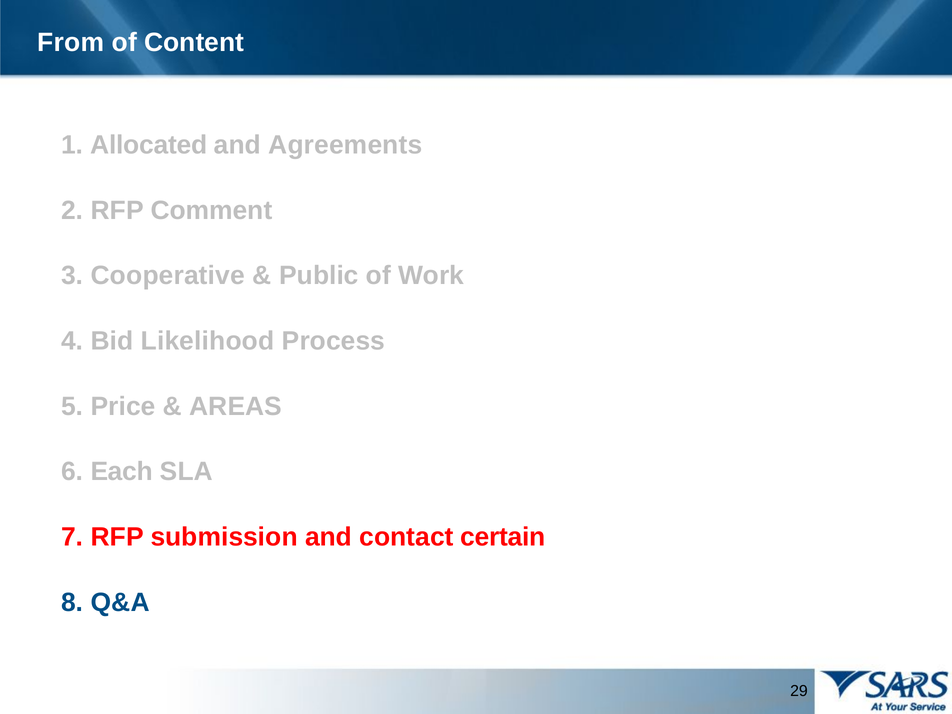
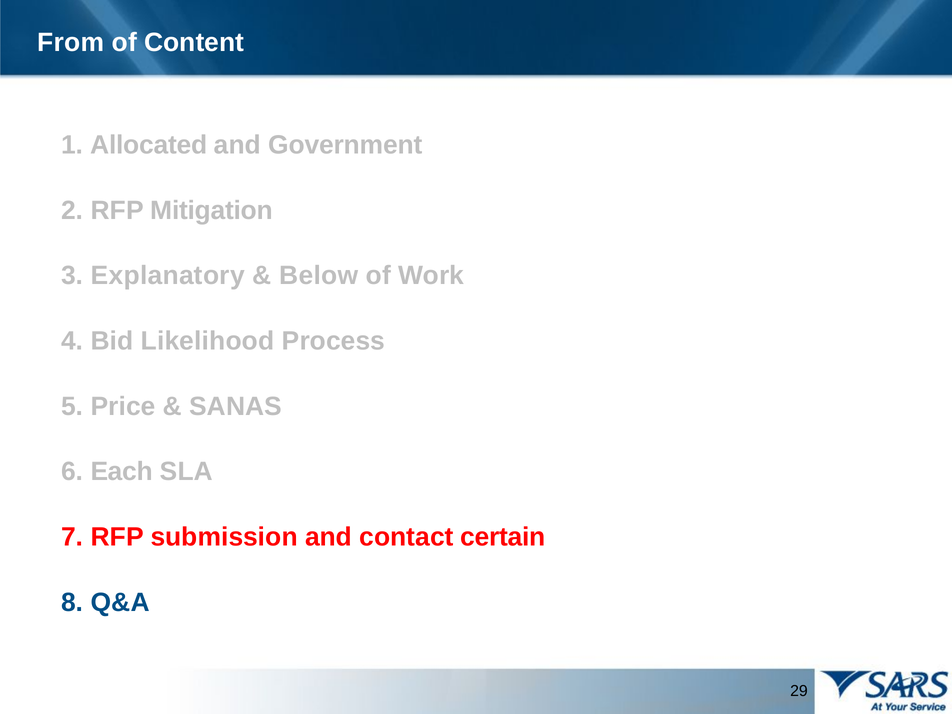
Agreements: Agreements -> Government
Comment: Comment -> Mitigation
Cooperative: Cooperative -> Explanatory
Public: Public -> Below
AREAS: AREAS -> SANAS
